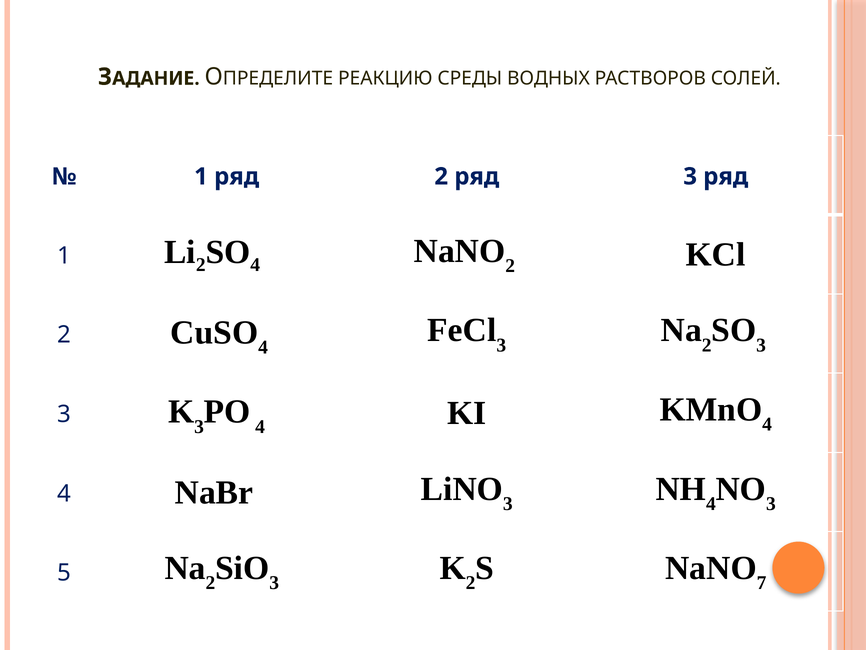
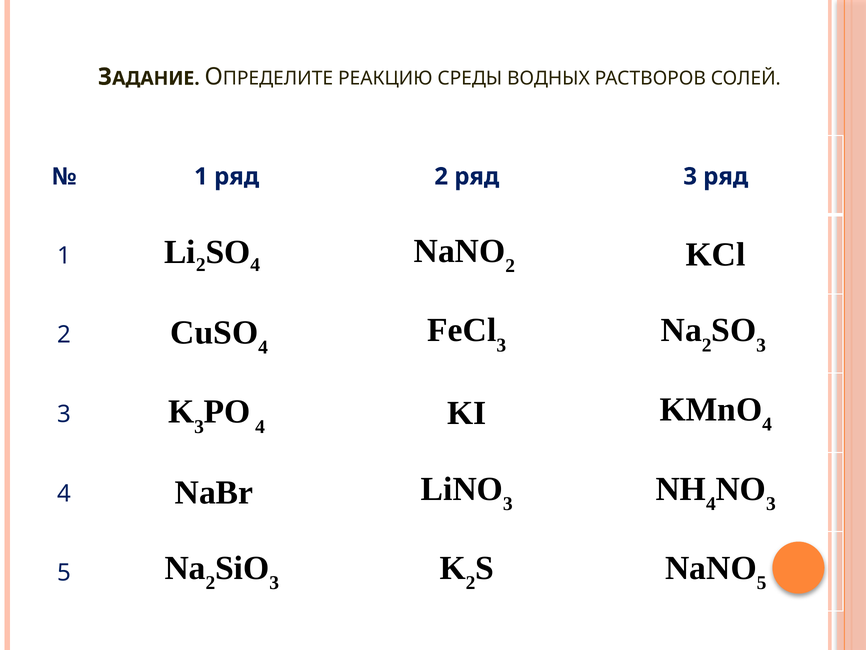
7 at (762, 582): 7 -> 5
